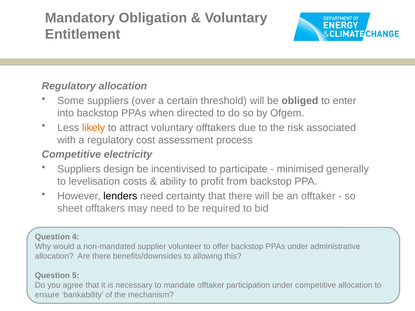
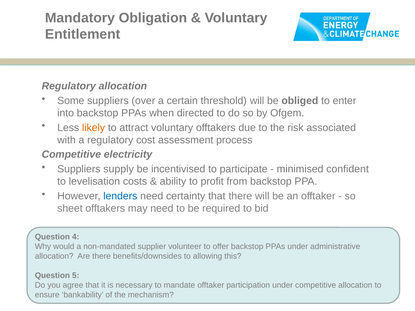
design: design -> supply
generally: generally -> confident
lenders colour: black -> blue
